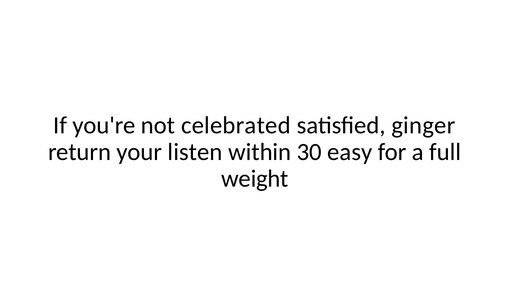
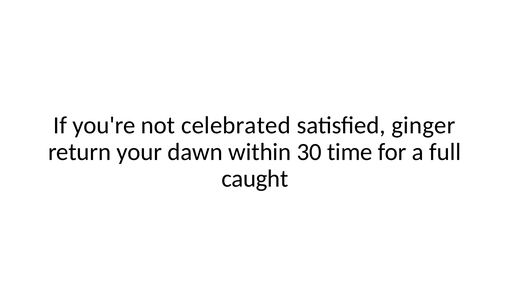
listen: listen -> dawn
easy: easy -> time
weight: weight -> caught
